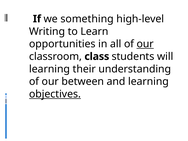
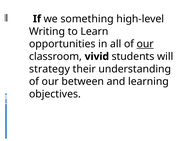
class: class -> vivid
learning at (50, 69): learning -> strategy
objectives underline: present -> none
